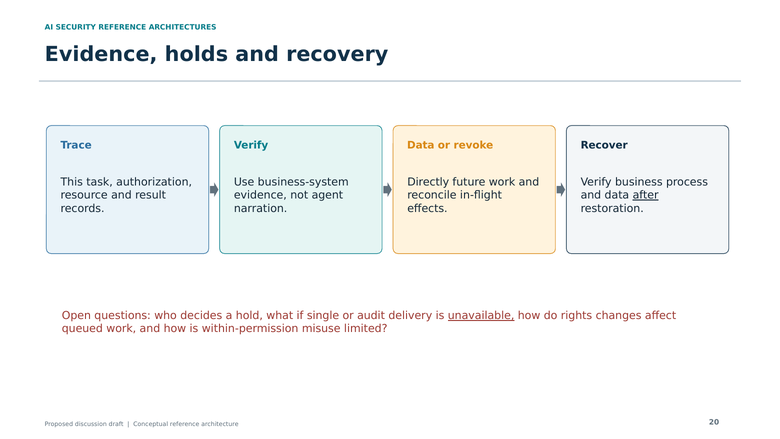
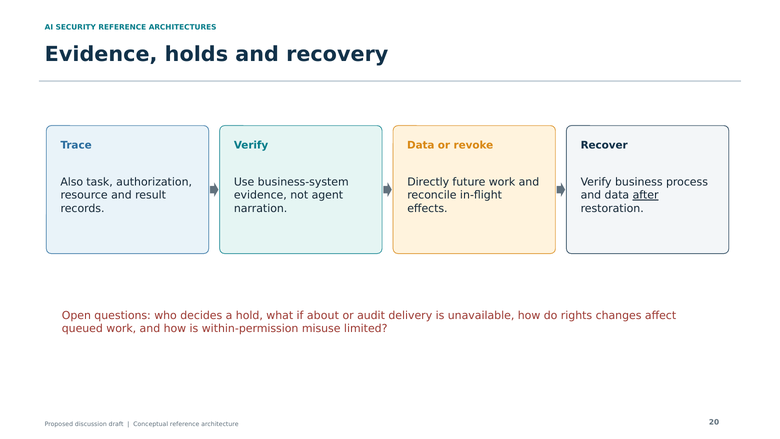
This: This -> Also
single: single -> about
unavailable underline: present -> none
